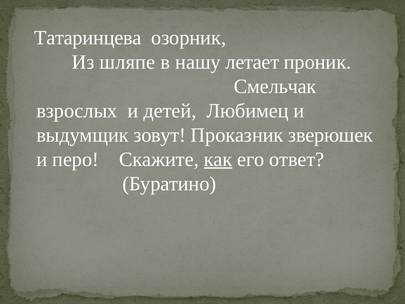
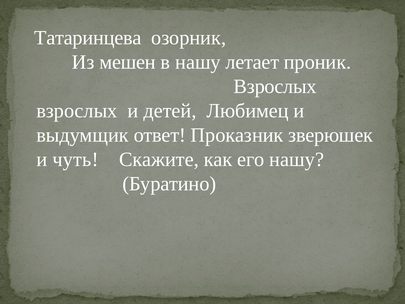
шляпе: шляпе -> мешен
Смельчак at (275, 86): Смельчак -> Взрослых
зовут: зовут -> ответ
перо: перо -> чуть
как underline: present -> none
его ответ: ответ -> нашу
